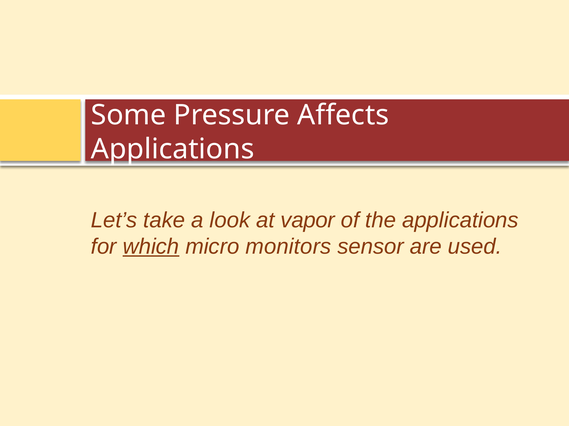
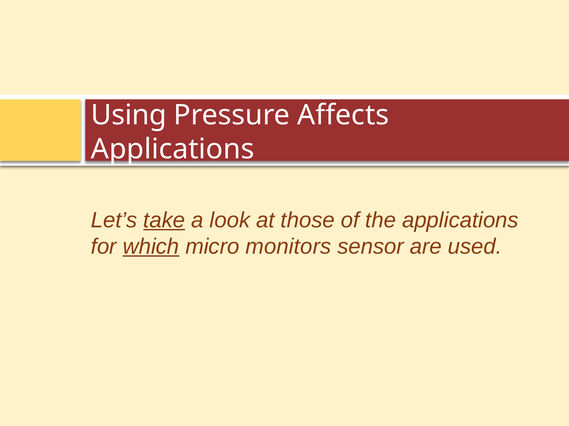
Some: Some -> Using
take underline: none -> present
vapor: vapor -> those
